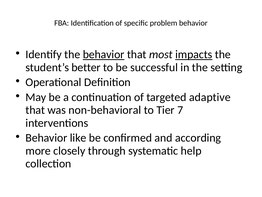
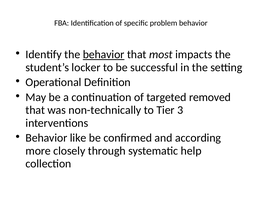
impacts underline: present -> none
better: better -> locker
adaptive: adaptive -> removed
non-behavioral: non-behavioral -> non-technically
7: 7 -> 3
